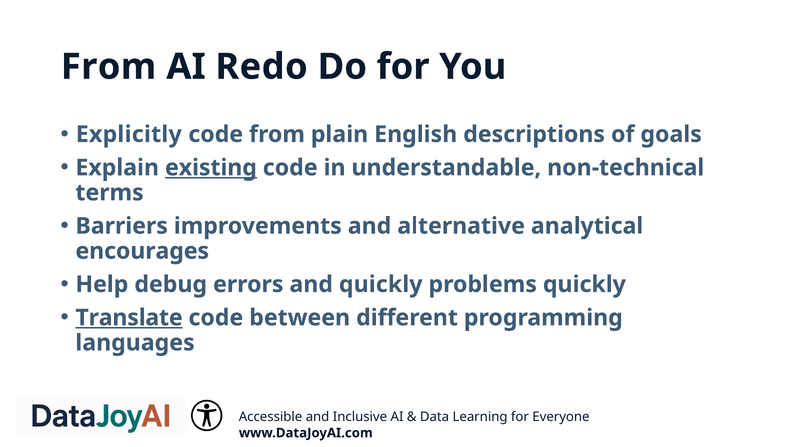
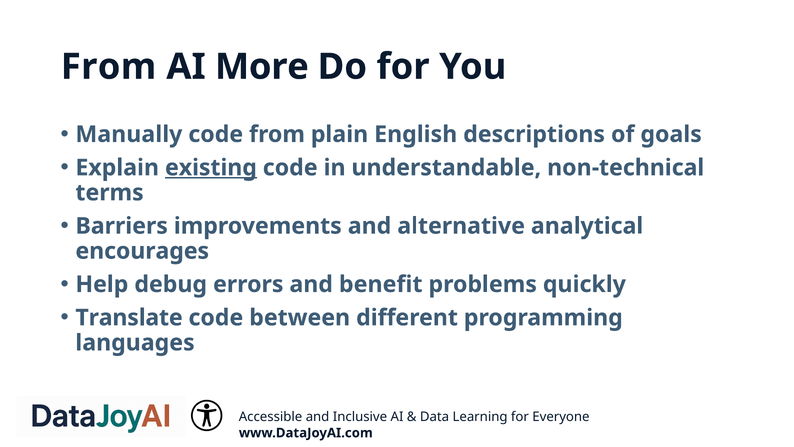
Redo: Redo -> More
Explicitly: Explicitly -> Manually
and quickly: quickly -> benefit
Translate underline: present -> none
